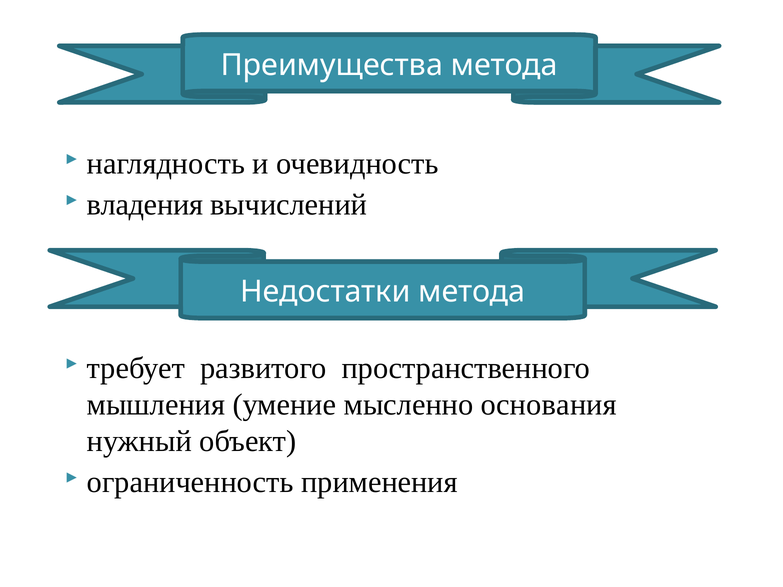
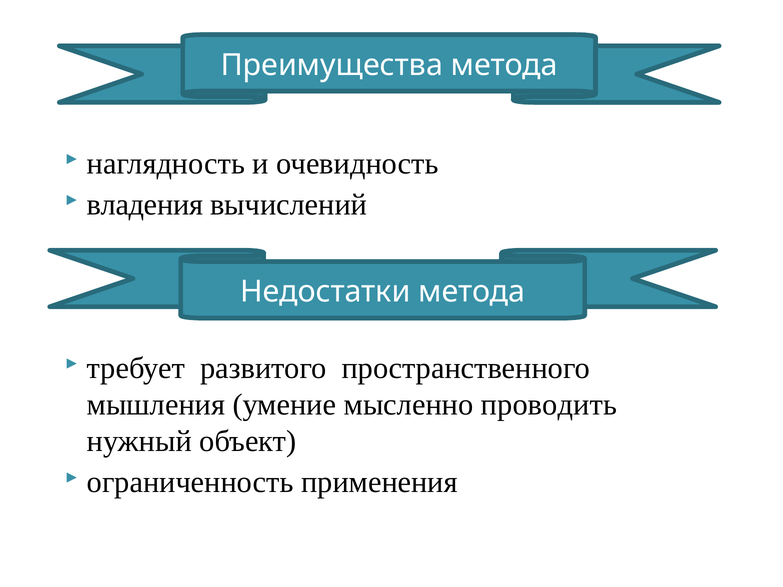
основания: основания -> проводить
